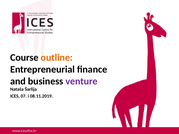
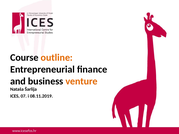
venture colour: purple -> orange
